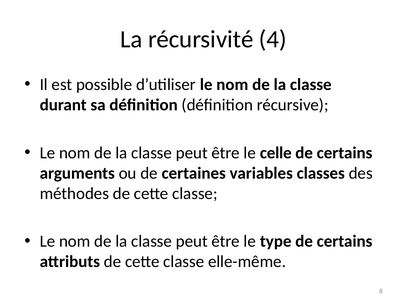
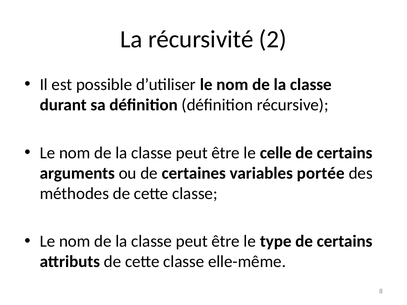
4: 4 -> 2
classes: classes -> portée
